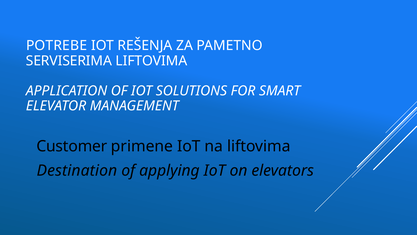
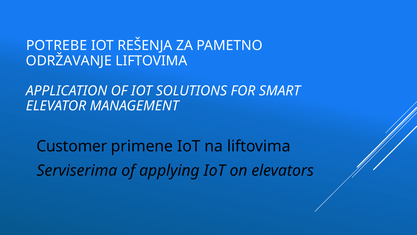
SERVISERIMA: SERVISERIMA -> ODRŽAVANJE
Destination: Destination -> Serviserima
